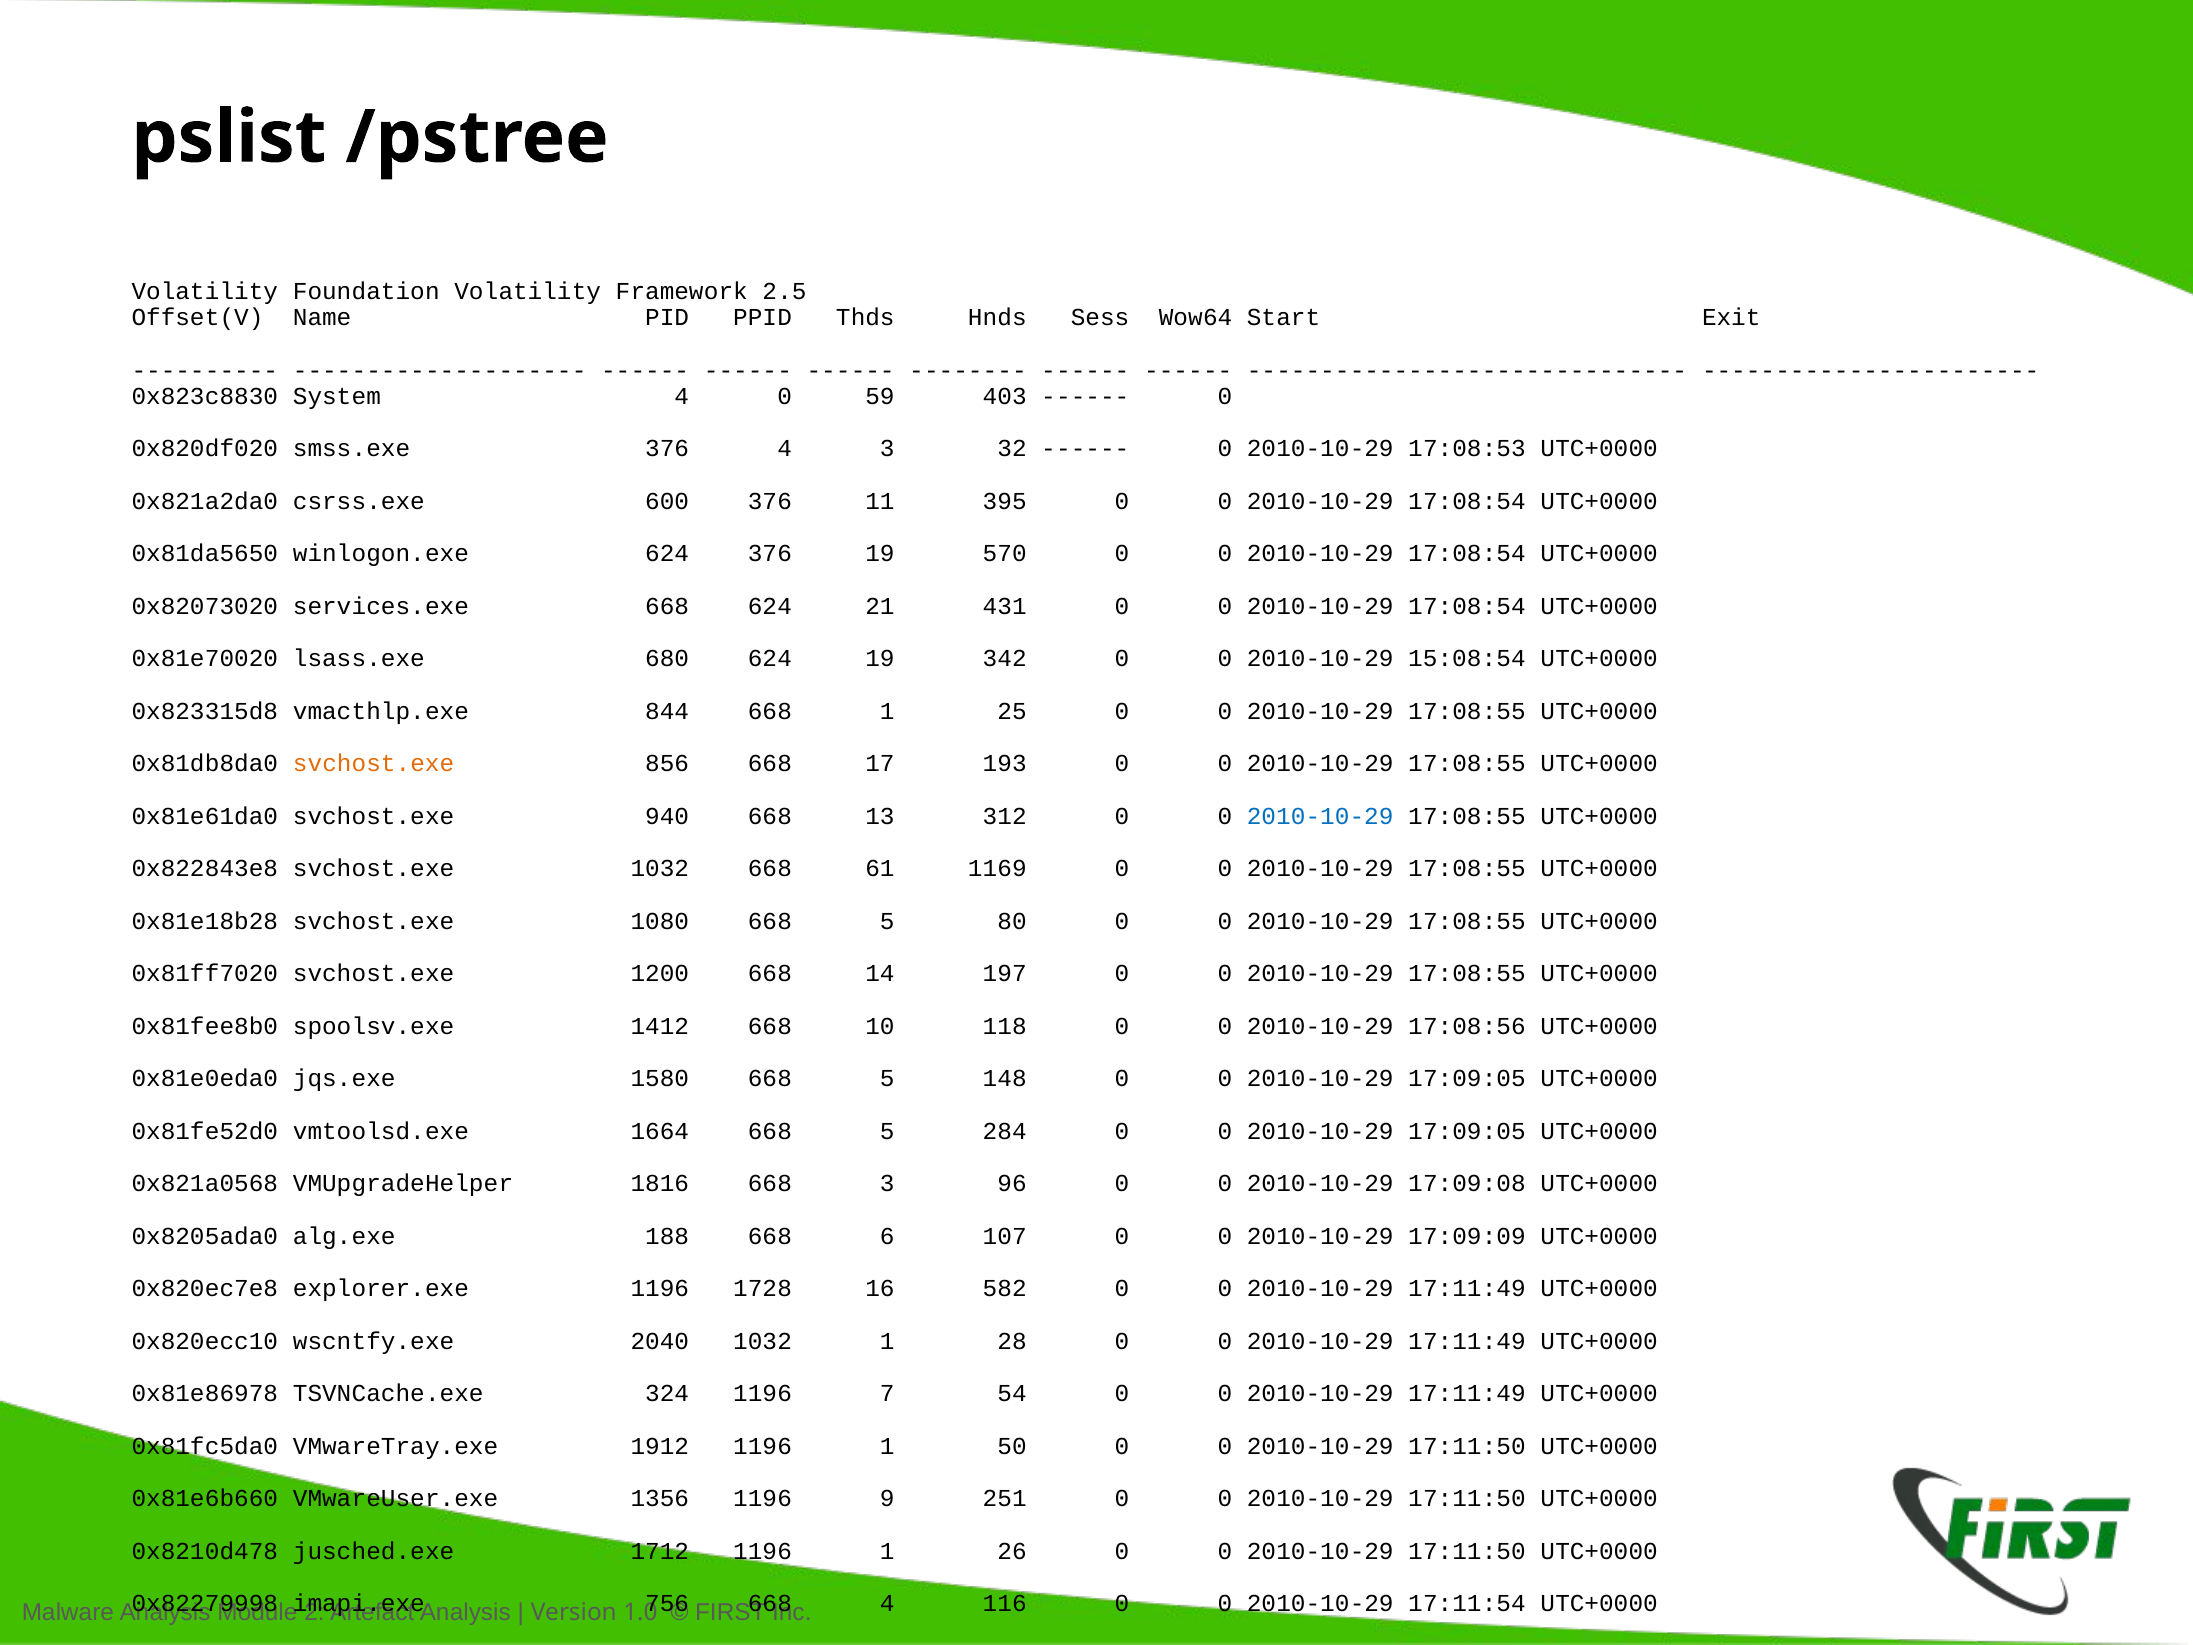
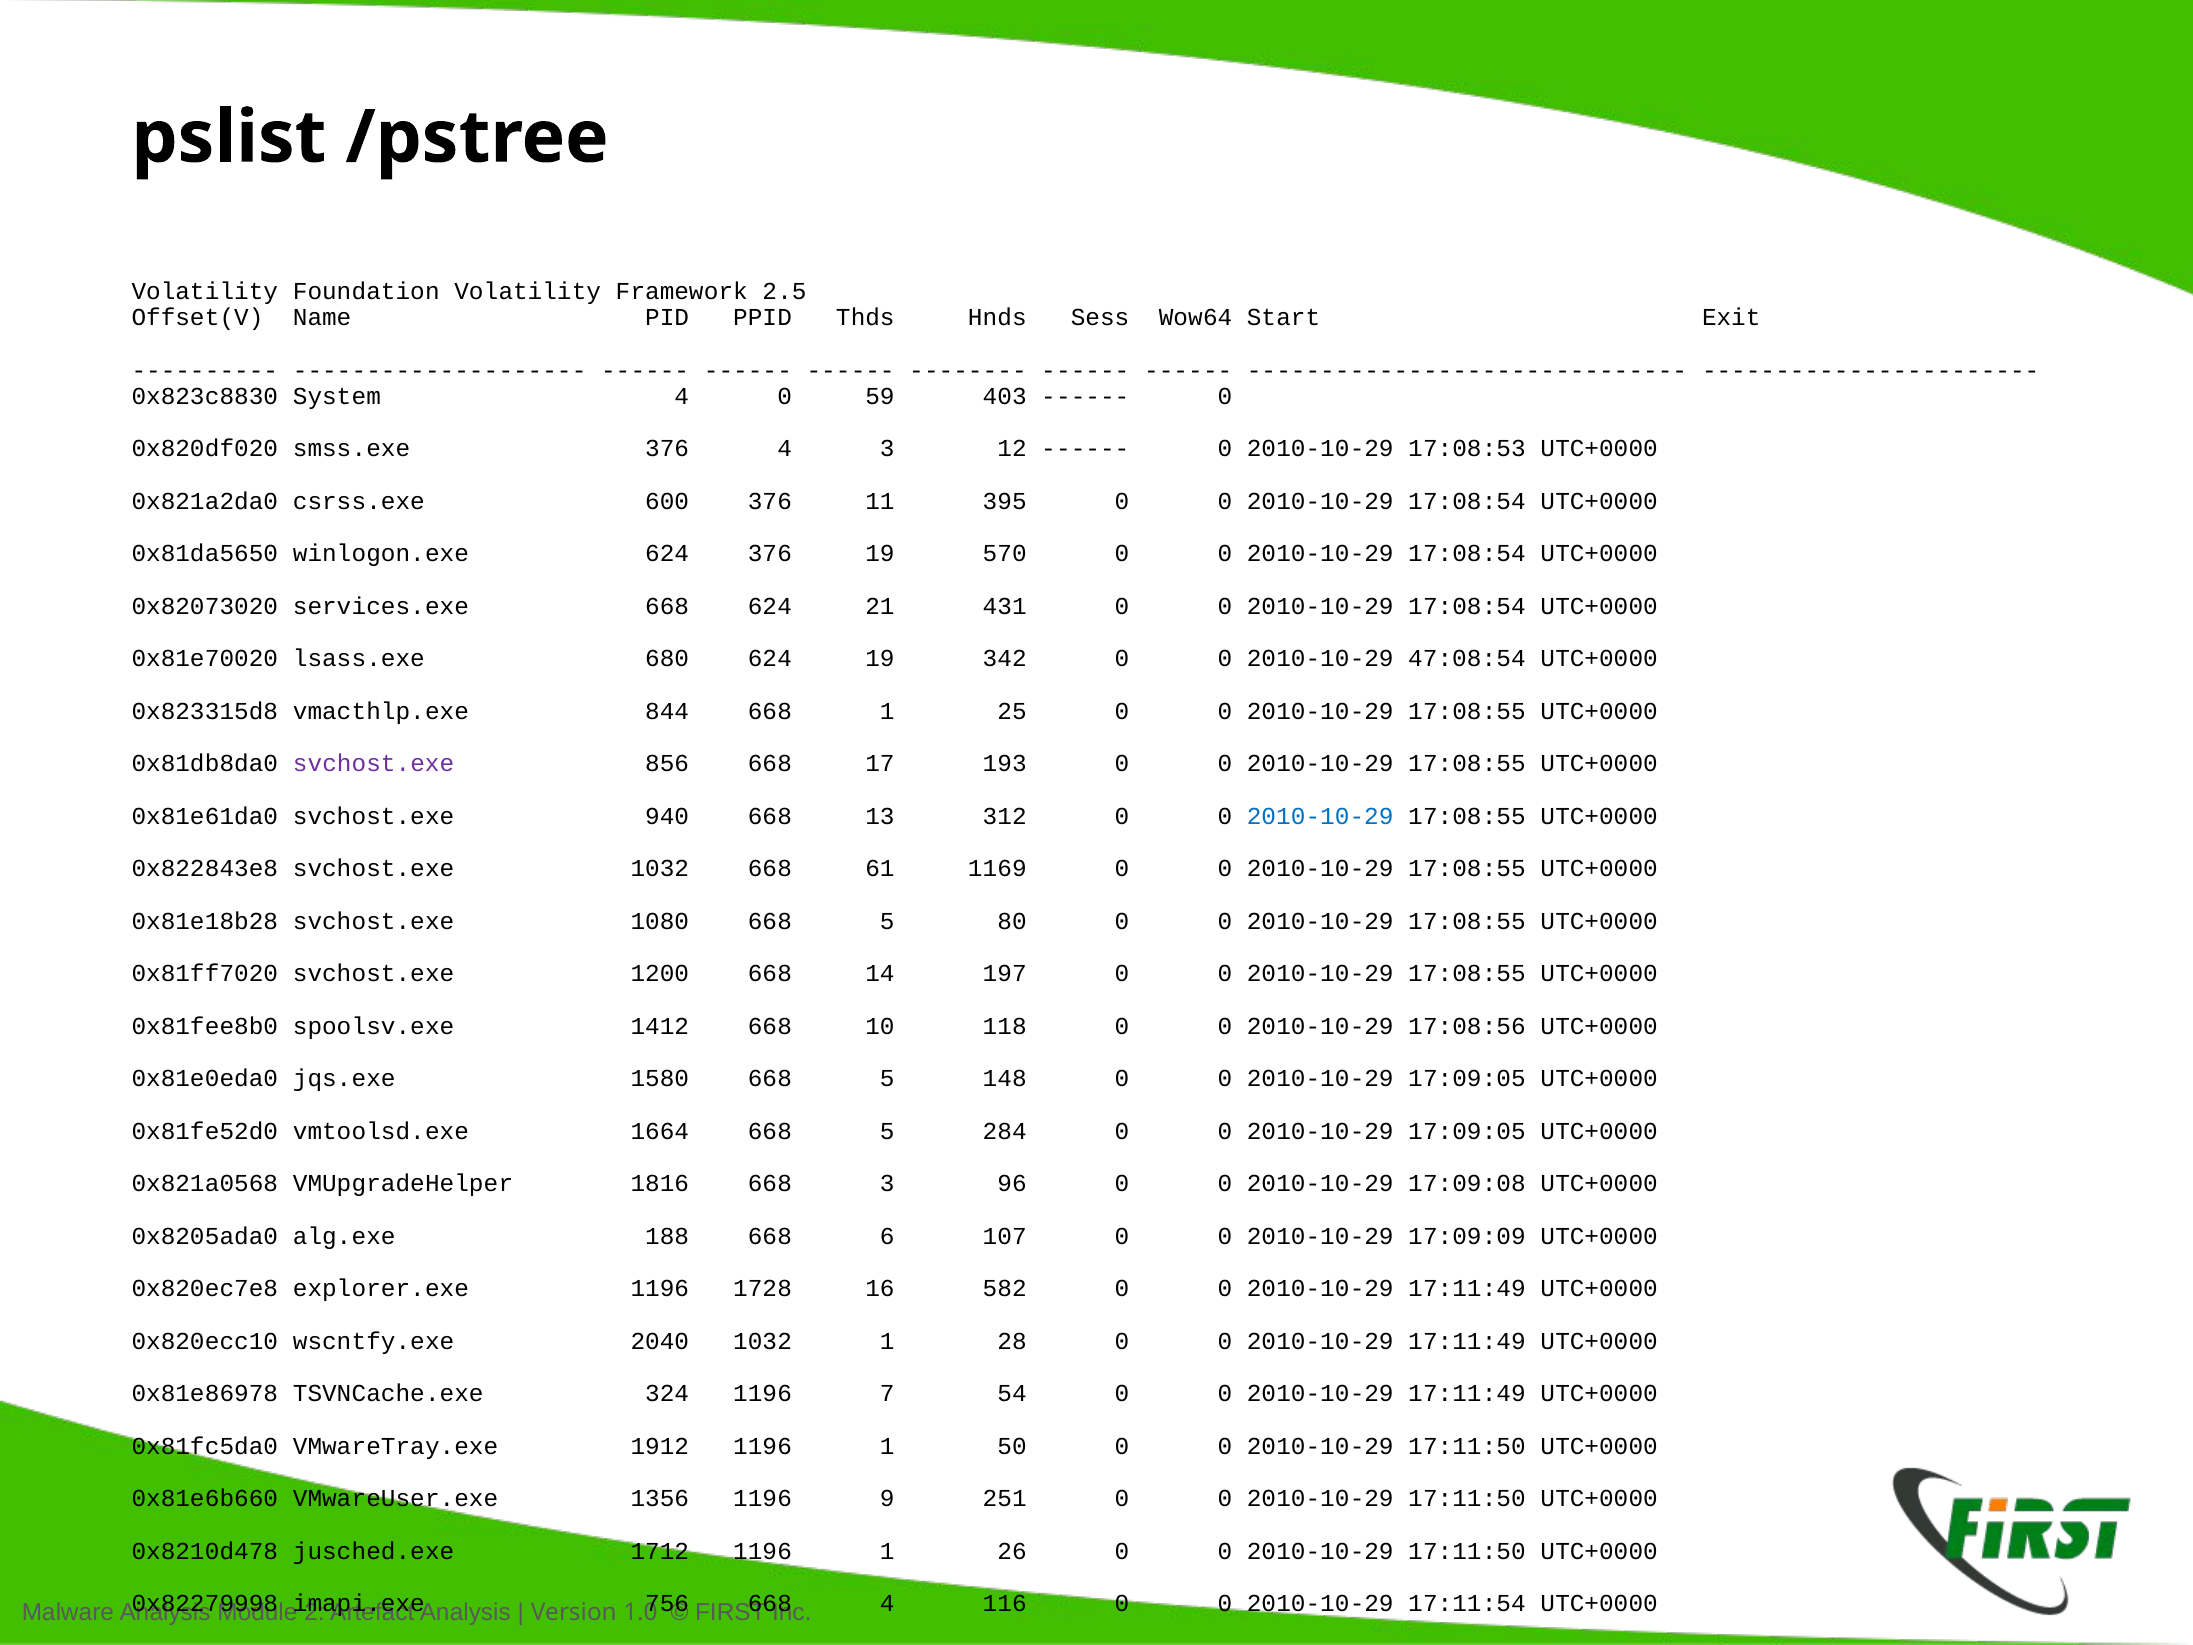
32: 32 -> 12
15:08:54: 15:08:54 -> 47:08:54
svchost.exe at (374, 764) colour: orange -> purple
